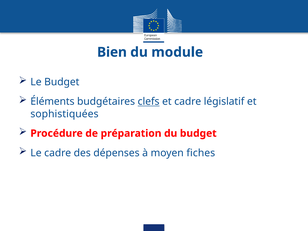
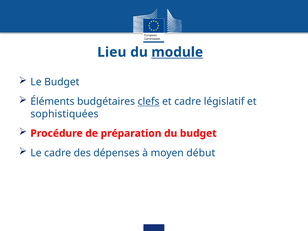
Bien: Bien -> Lieu
module underline: none -> present
fiches: fiches -> début
